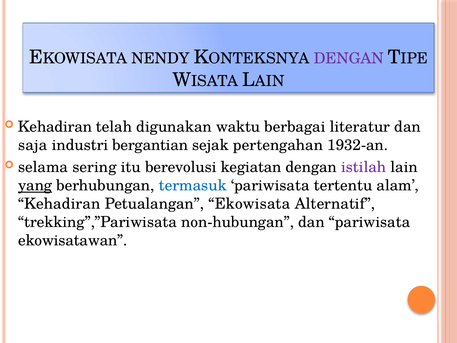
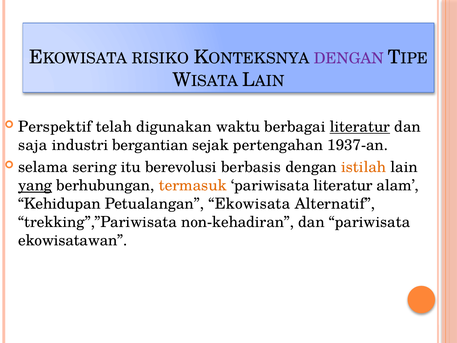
NENDY: NENDY -> RISIKO
Kehadiran at (55, 127): Kehadiran -> Perspektif
literatur at (360, 127) underline: none -> present
1932-an: 1932-an -> 1937-an
kegiatan: kegiatan -> berbasis
istilah colour: purple -> orange
termasuk colour: blue -> orange
pariwisata tertentu: tertentu -> literatur
Kehadiran at (59, 204): Kehadiran -> Kehidupan
non-hubungan: non-hubungan -> non-kehadiran
